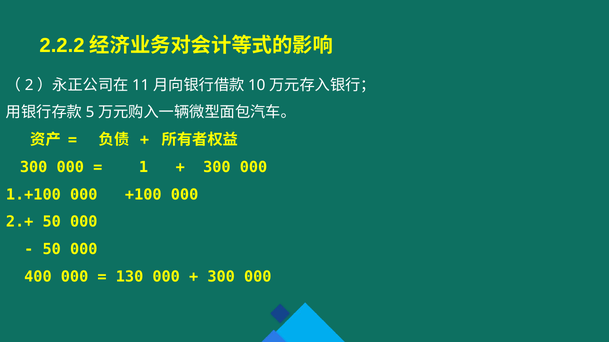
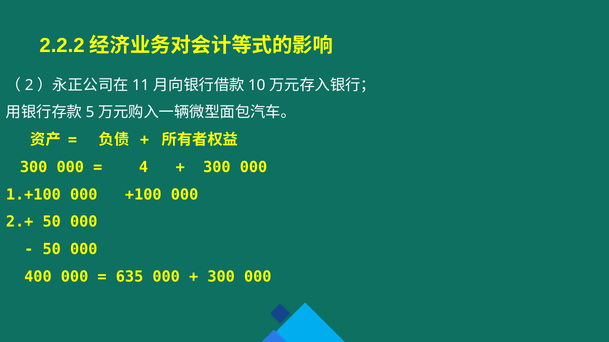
1: 1 -> 4
130: 130 -> 635
